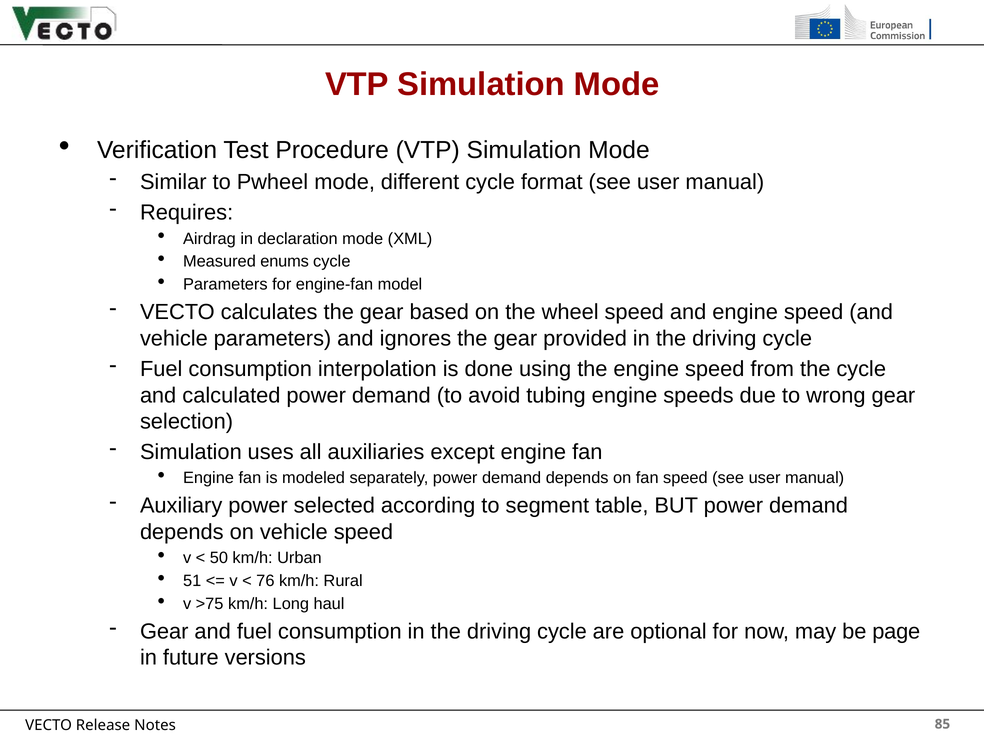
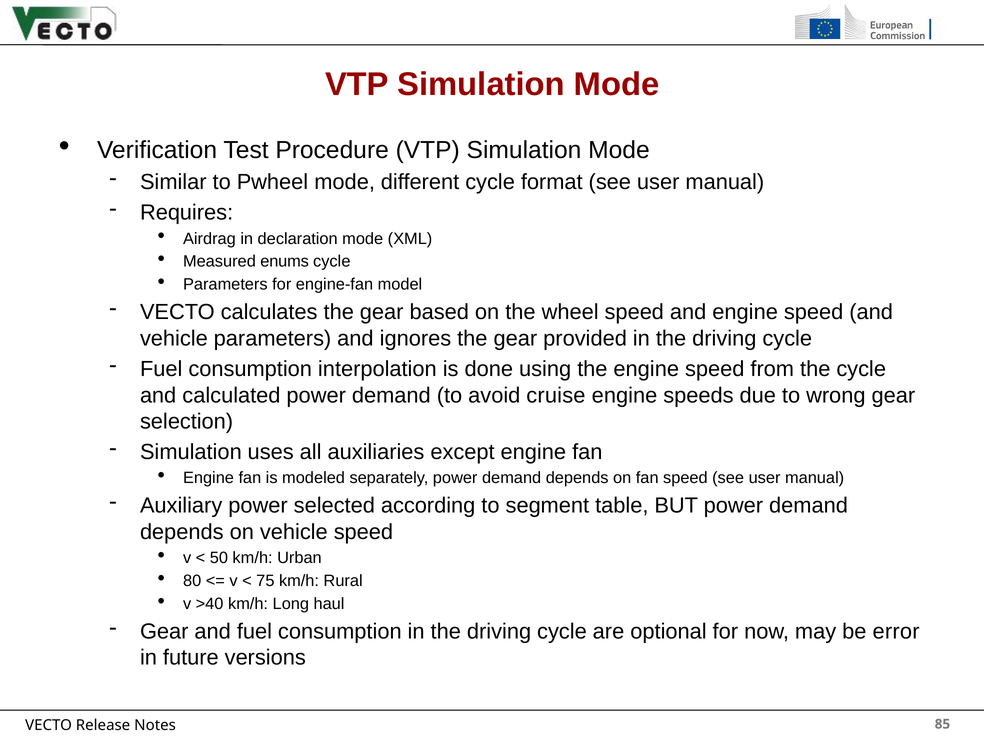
tubing: tubing -> cruise
51: 51 -> 80
76: 76 -> 75
>75: >75 -> >40
page: page -> error
